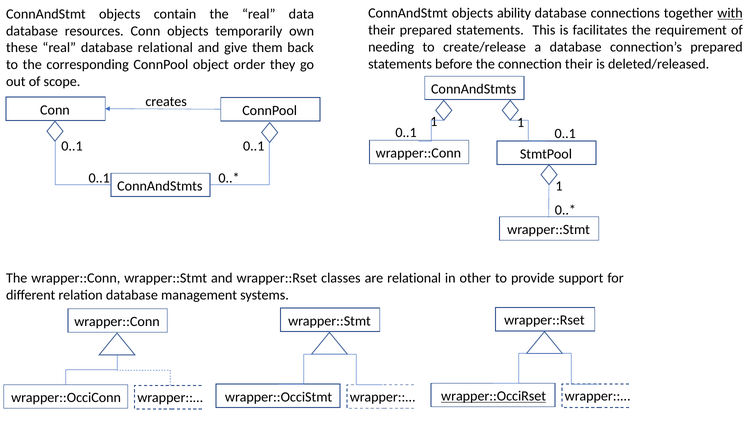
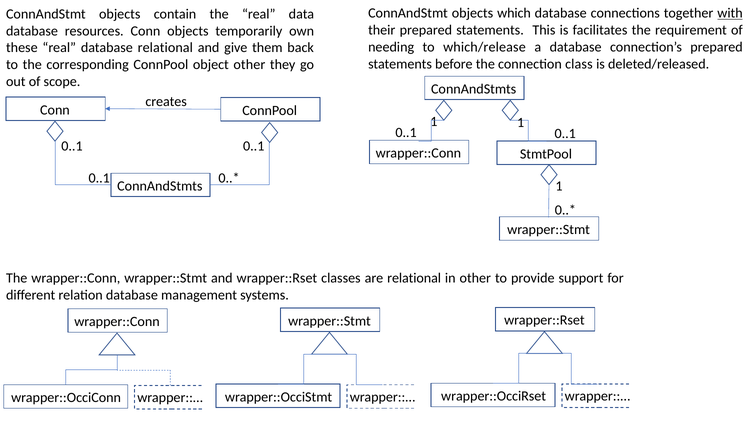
ability: ability -> which
create/release: create/release -> which/release
connection their: their -> class
object order: order -> other
wrapper::OcciRset underline: present -> none
